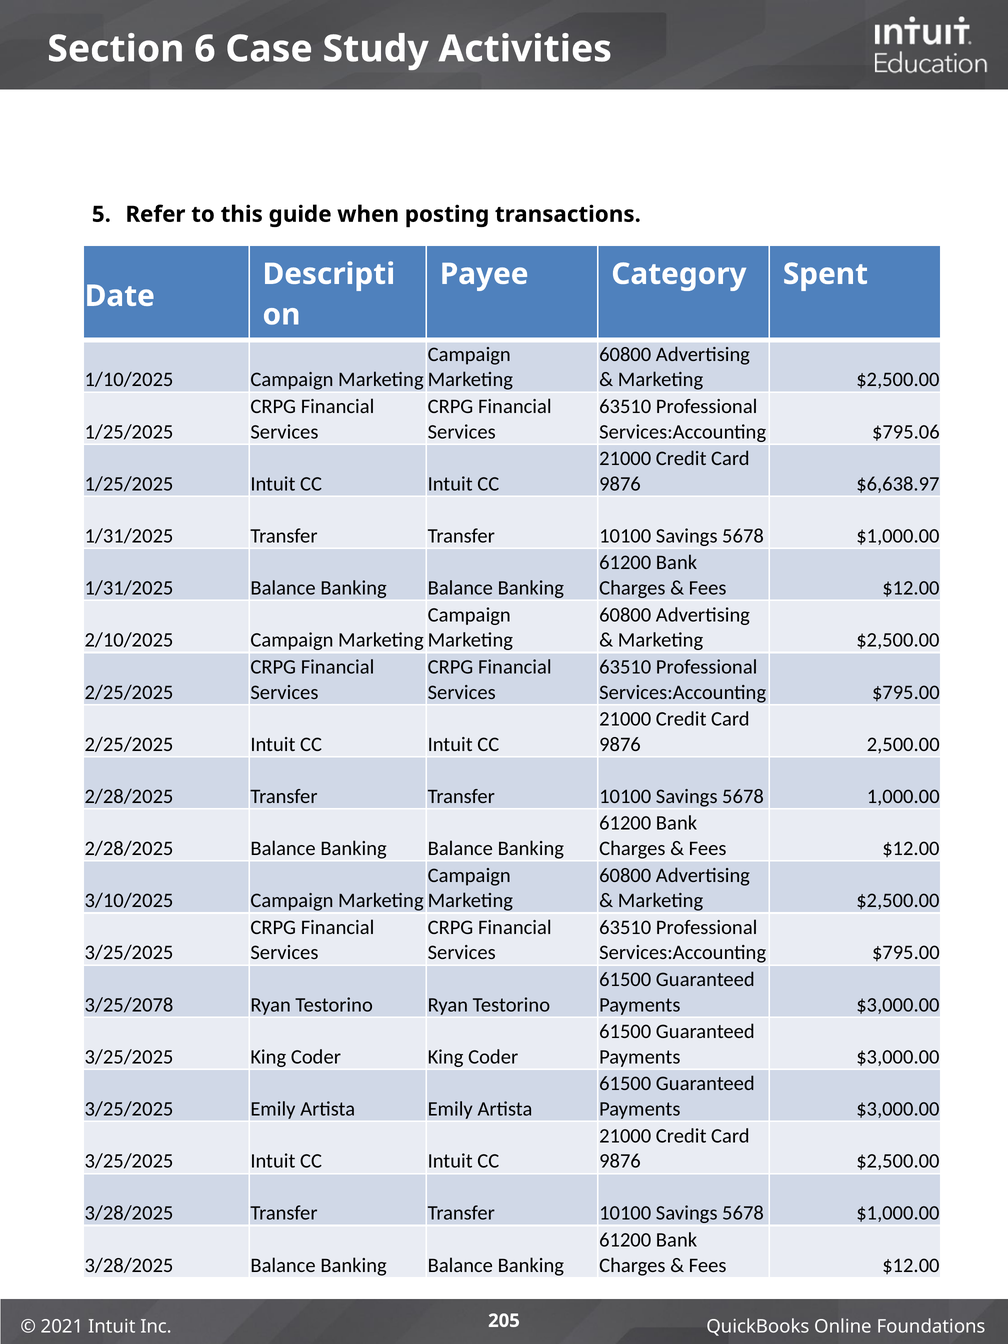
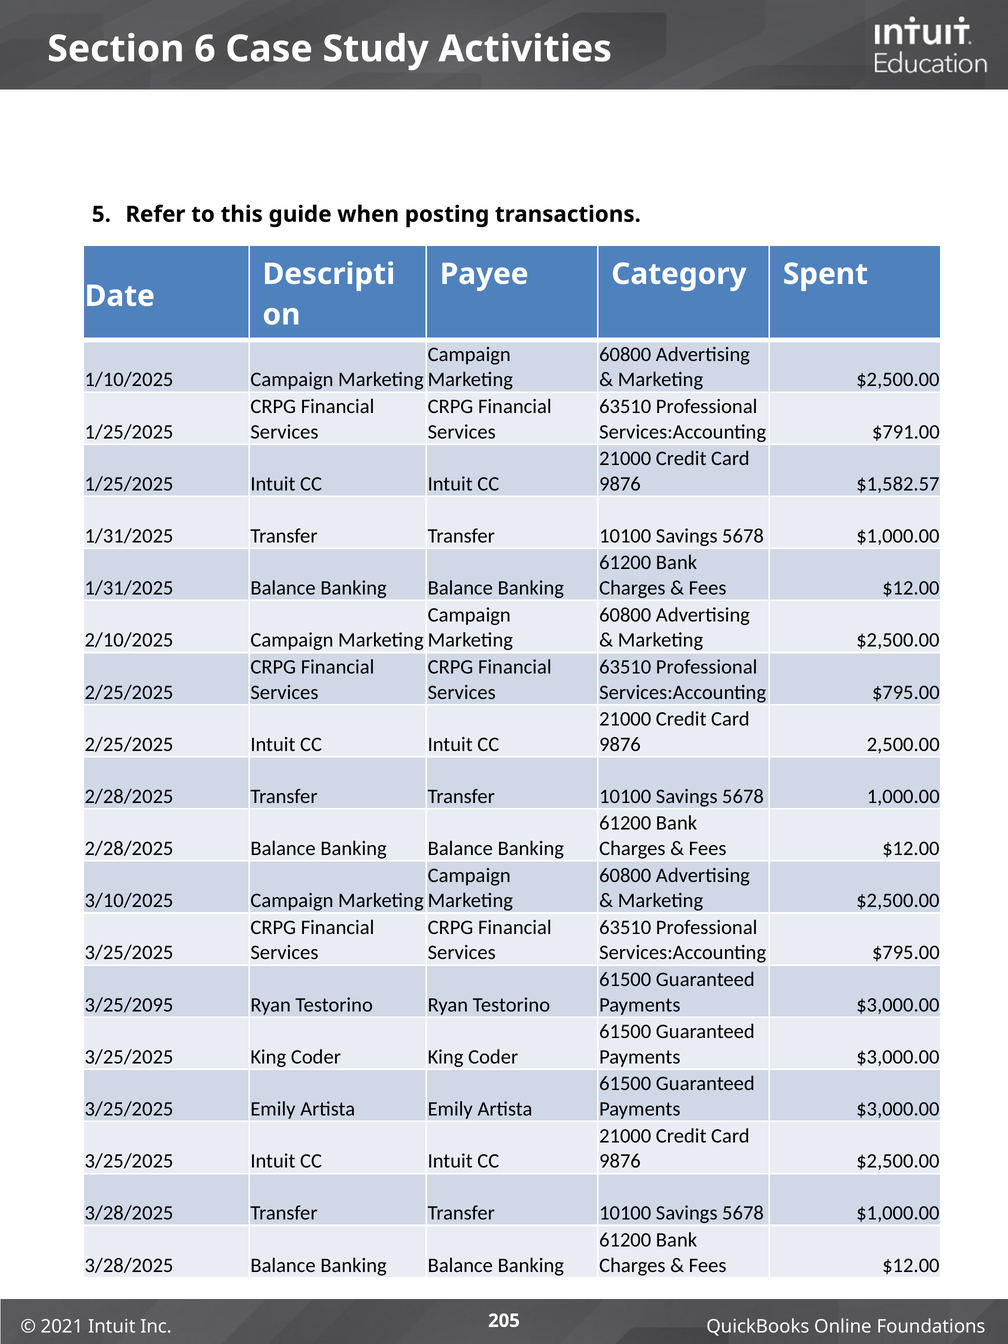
$795.06: $795.06 -> $791.00
$6,638.97: $6,638.97 -> $1,582.57
3/25/2078: 3/25/2078 -> 3/25/2095
